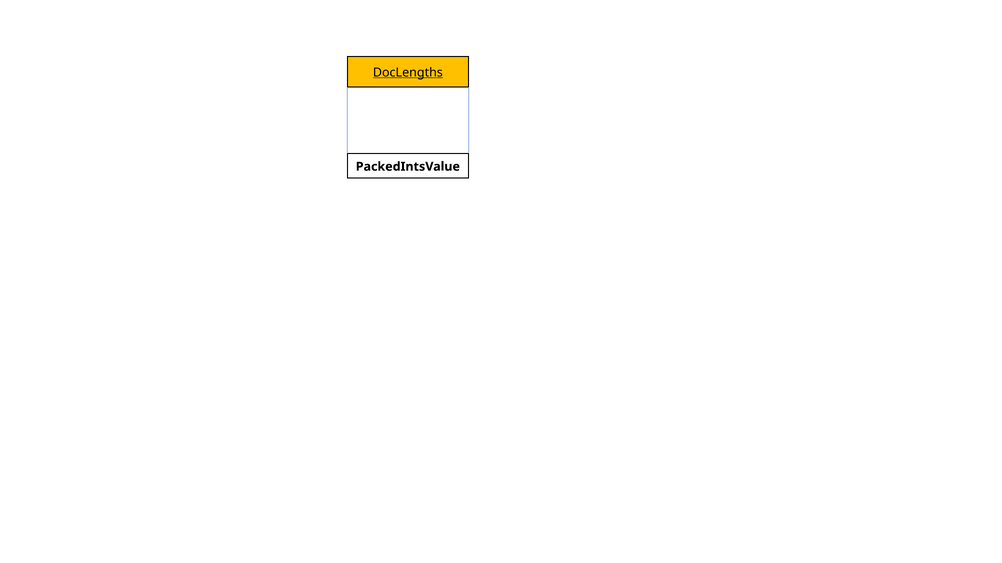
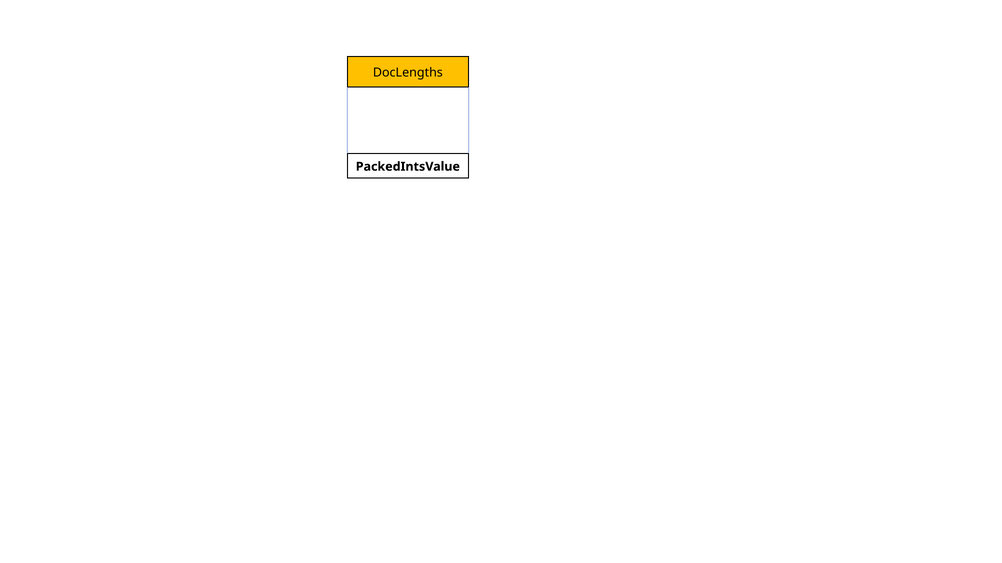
DocLengths underline: present -> none
